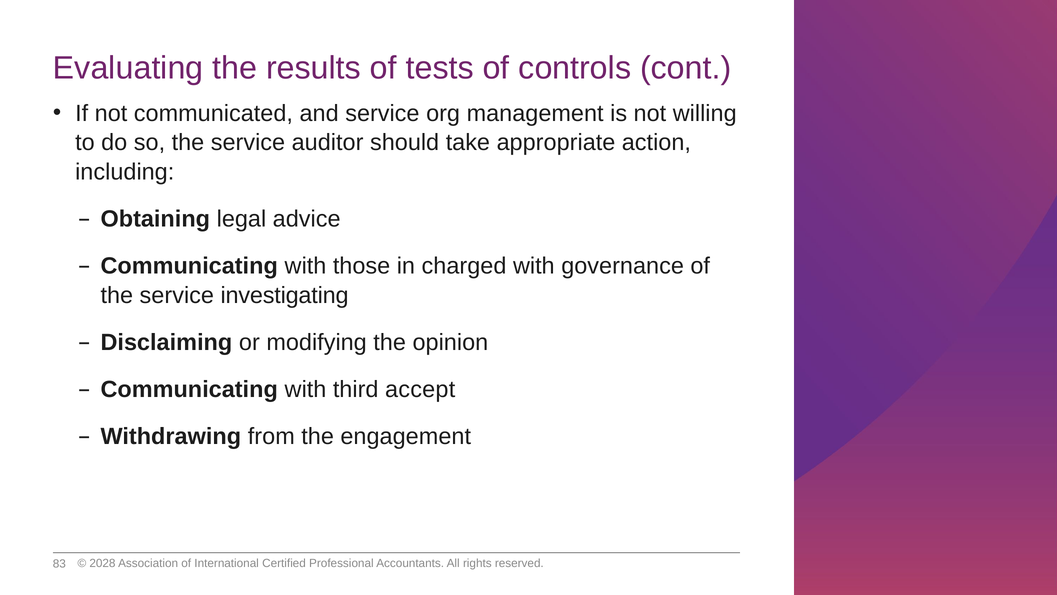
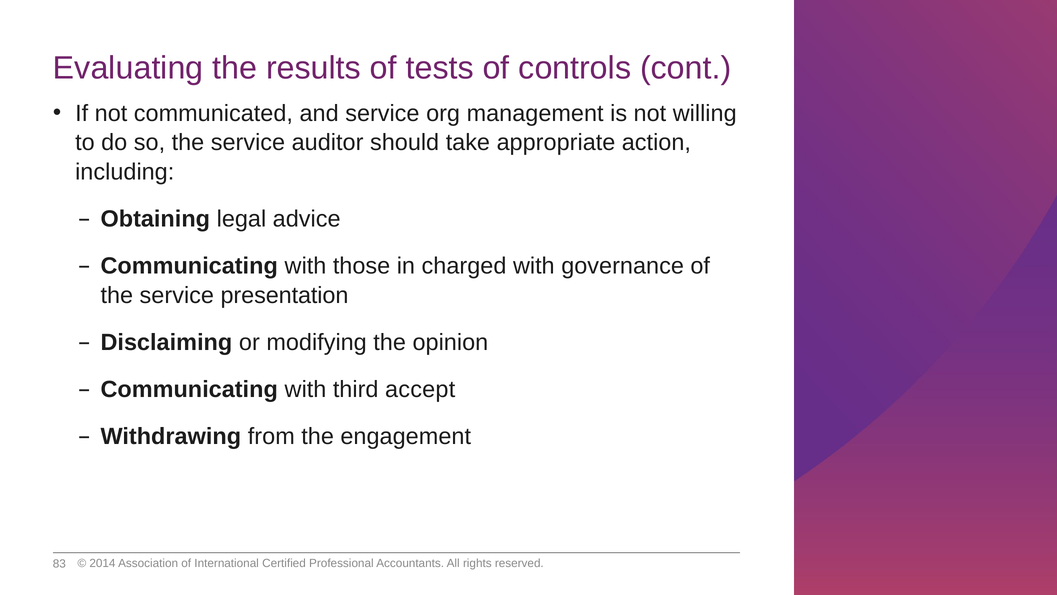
investigating: investigating -> presentation
2028: 2028 -> 2014
